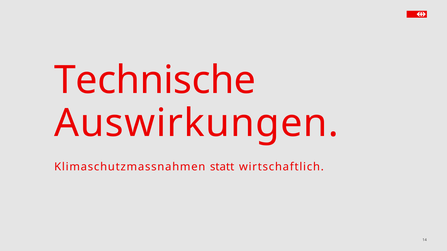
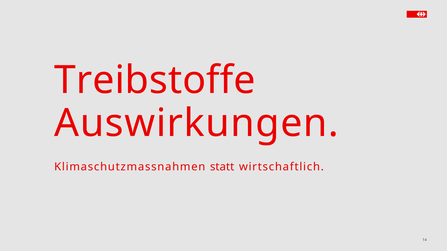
Technische: Technische -> Treibstoffe
